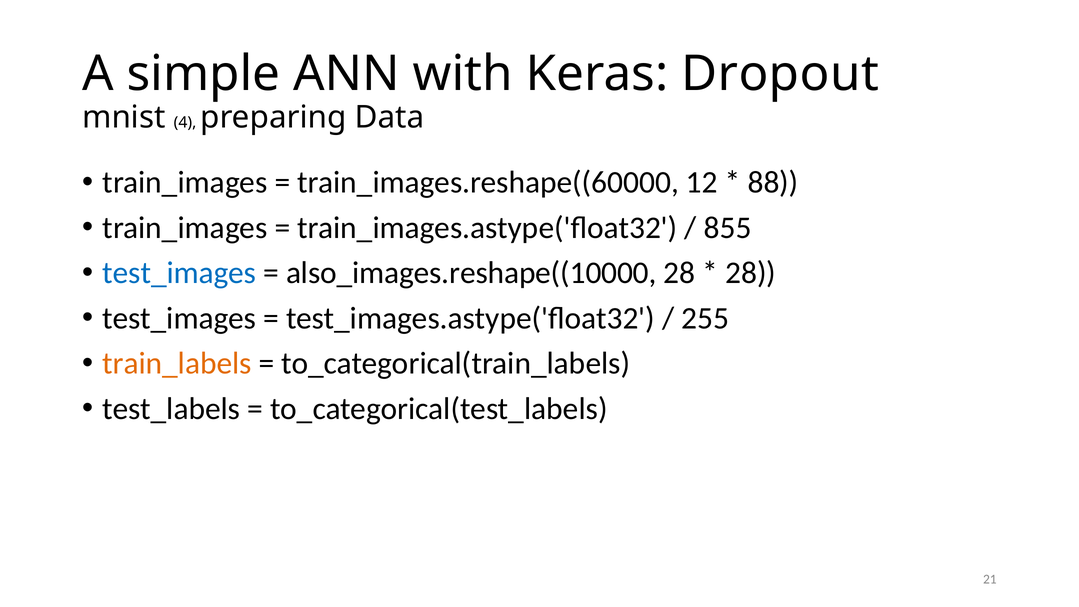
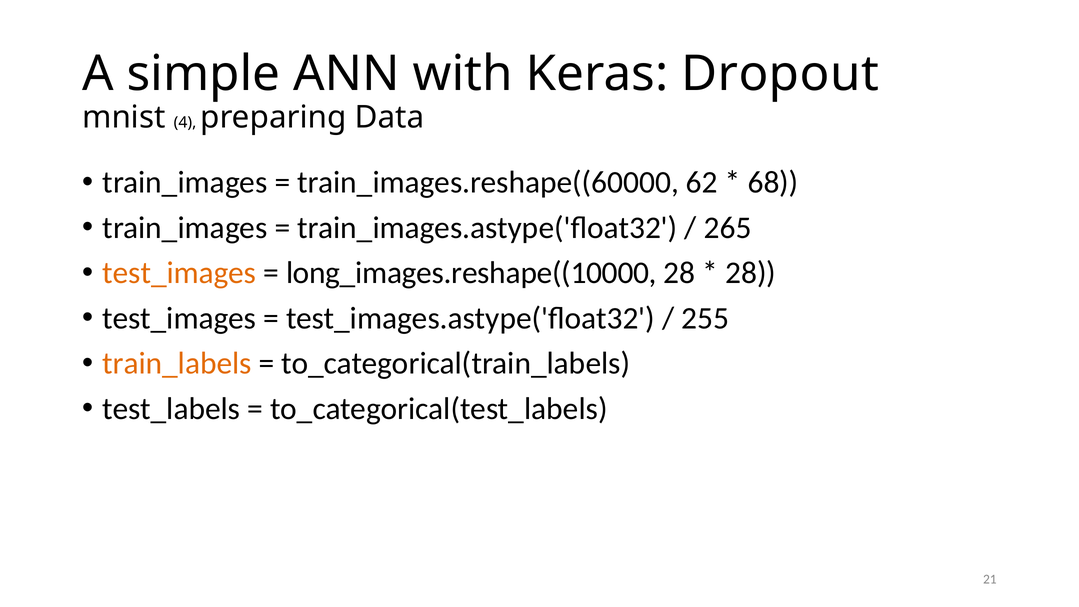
12: 12 -> 62
88: 88 -> 68
855: 855 -> 265
test_images at (179, 273) colour: blue -> orange
also_images.reshape((10000: also_images.reshape((10000 -> long_images.reshape((10000
